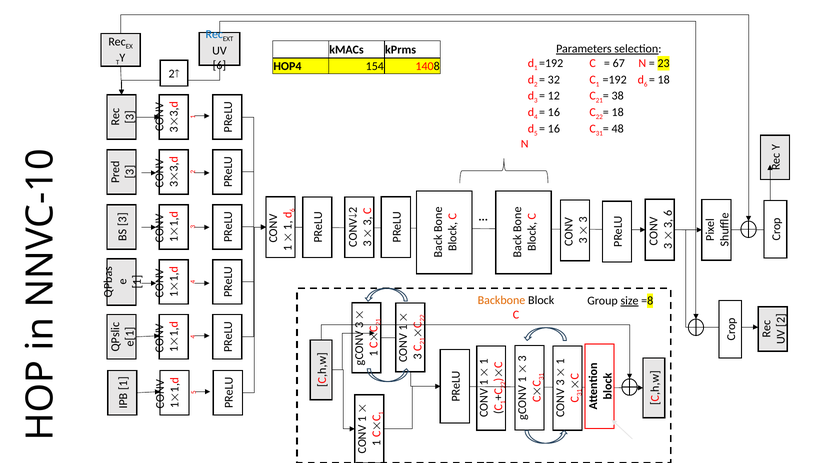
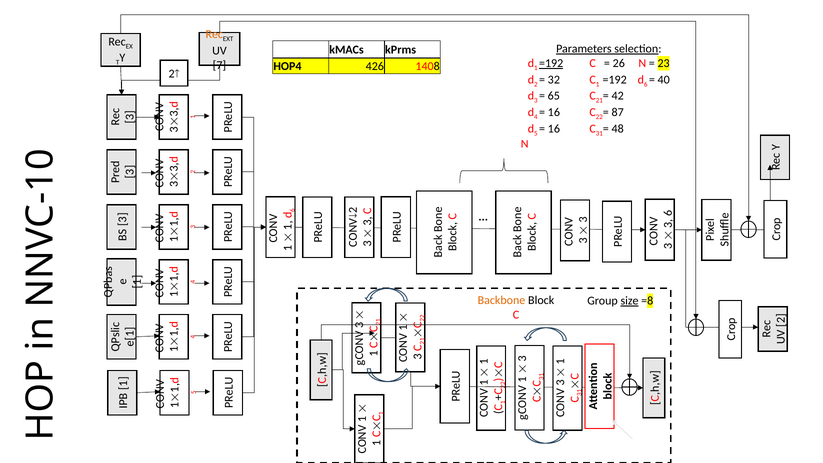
Rec at (214, 34) colour: blue -> orange
=192 at (551, 63) underline: none -> present
67: 67 -> 26
6 at (219, 65): 6 -> 7
154: 154 -> 426
18 at (664, 80): 18 -> 40
12: 12 -> 65
38: 38 -> 42
18 at (618, 112): 18 -> 87
